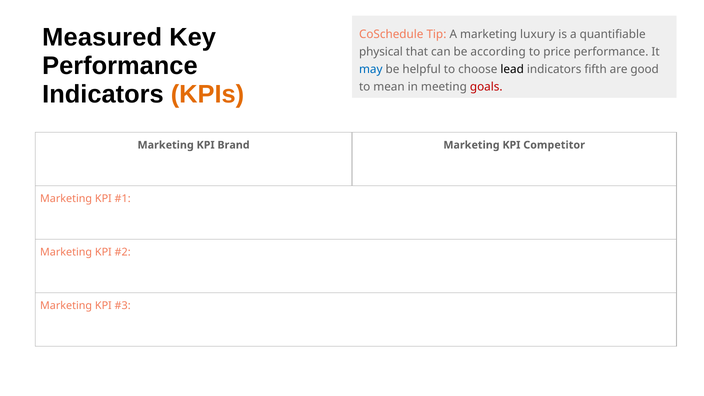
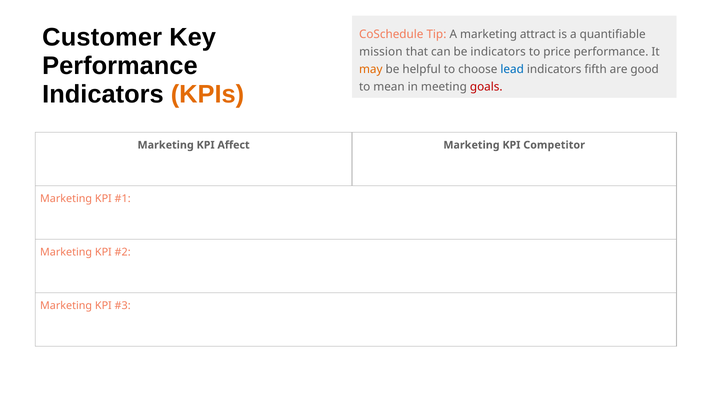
Measured: Measured -> Customer
luxury: luxury -> attract
physical: physical -> mission
be according: according -> indicators
may colour: blue -> orange
lead colour: black -> blue
Brand: Brand -> Affect
